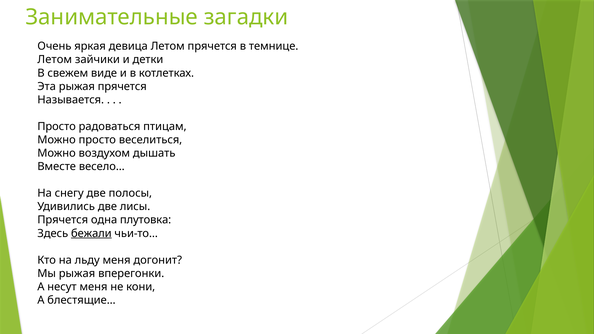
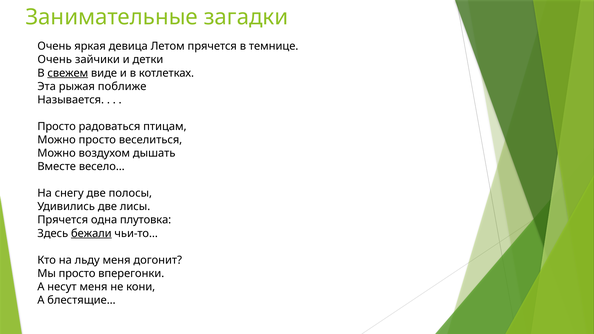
Летом at (55, 60): Летом -> Очень
свежем underline: none -> present
рыжая прячется: прячется -> поближе
Мы рыжая: рыжая -> просто
